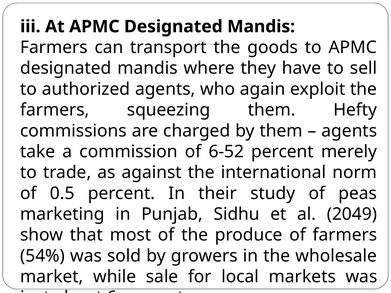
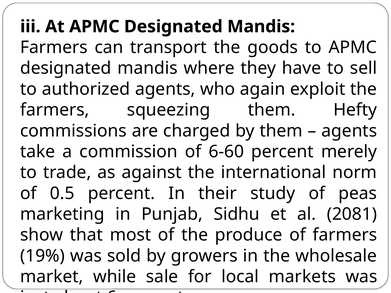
6-52: 6-52 -> 6-60
2049: 2049 -> 2081
54%: 54% -> 19%
